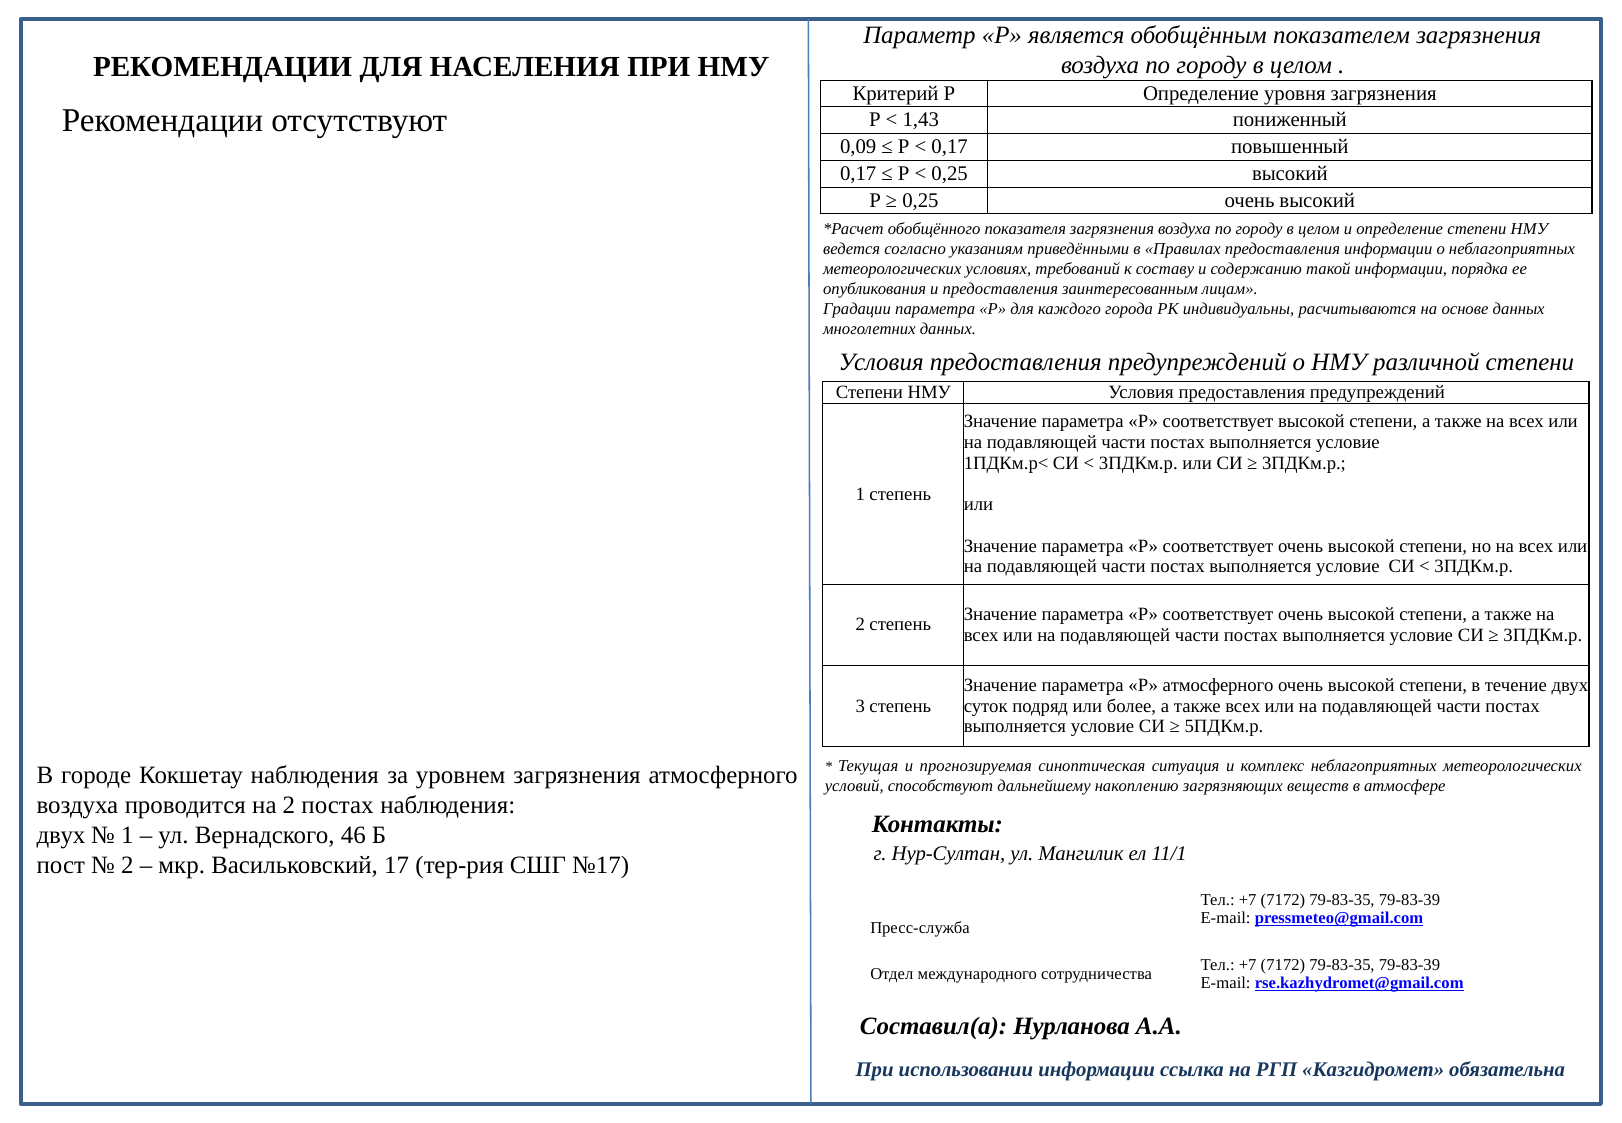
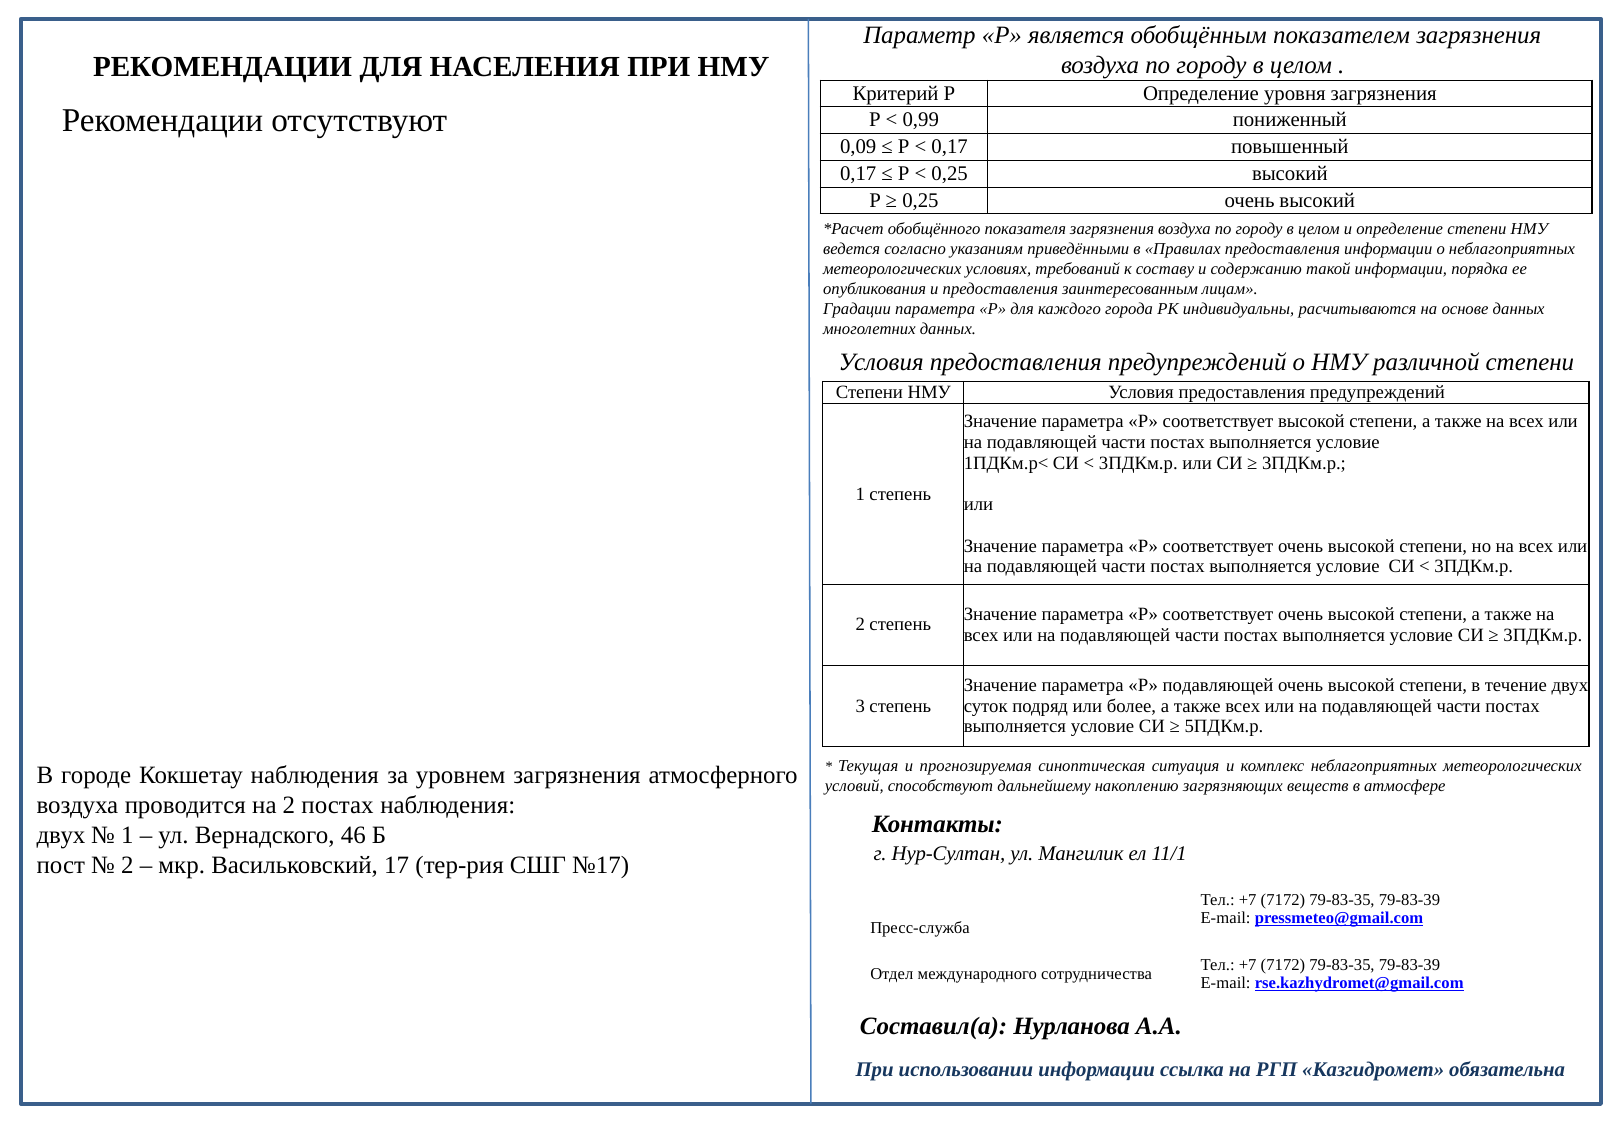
1,43: 1,43 -> 0,99
Р атмосферного: атмосферного -> подавляющей
